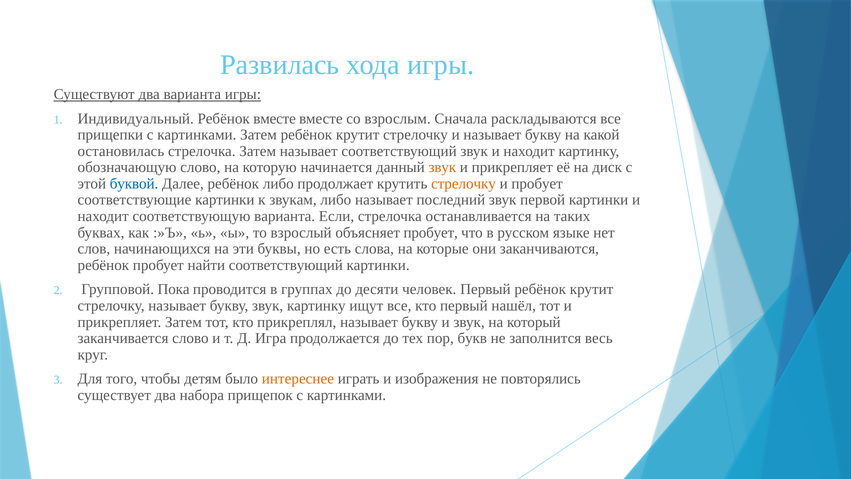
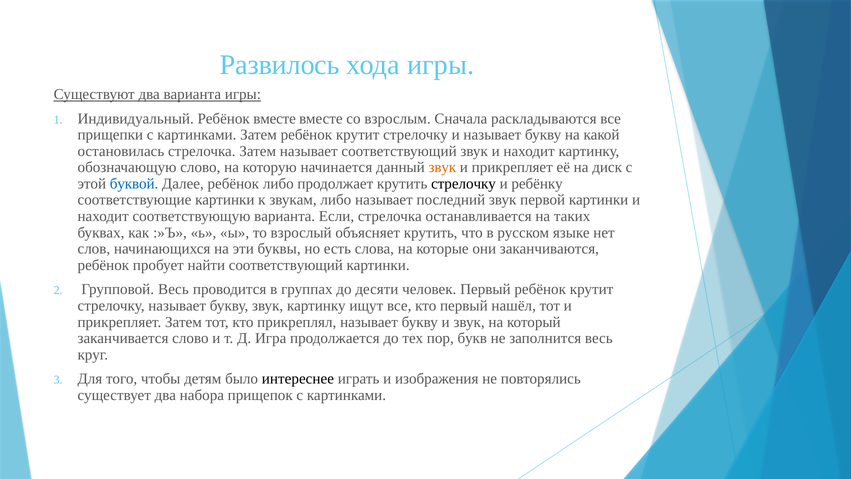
Развилась: Развилась -> Развилось
стрелочку at (464, 184) colour: orange -> black
и пробует: пробует -> ребёнку
объясняет пробует: пробует -> крутить
Групповой Пока: Пока -> Весь
интереснее colour: orange -> black
